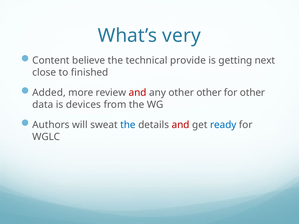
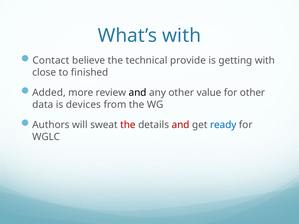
What’s very: very -> with
Content: Content -> Contact
getting next: next -> with
and at (138, 93) colour: red -> black
other other: other -> value
the at (128, 125) colour: blue -> red
